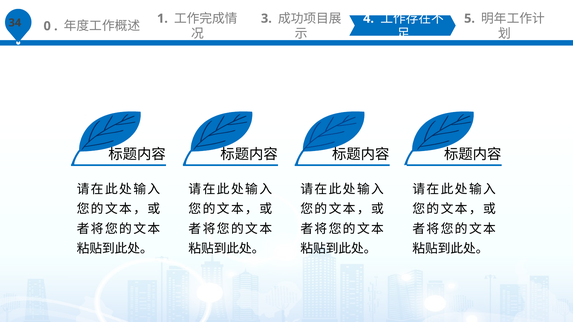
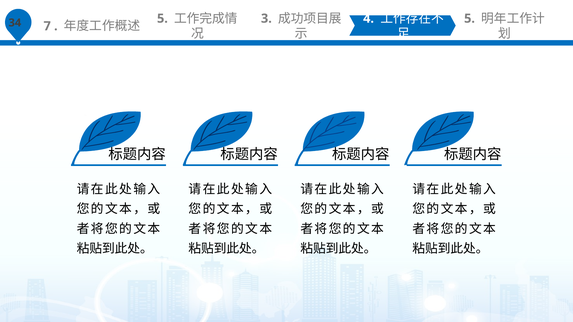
0: 0 -> 7
1 at (162, 19): 1 -> 5
